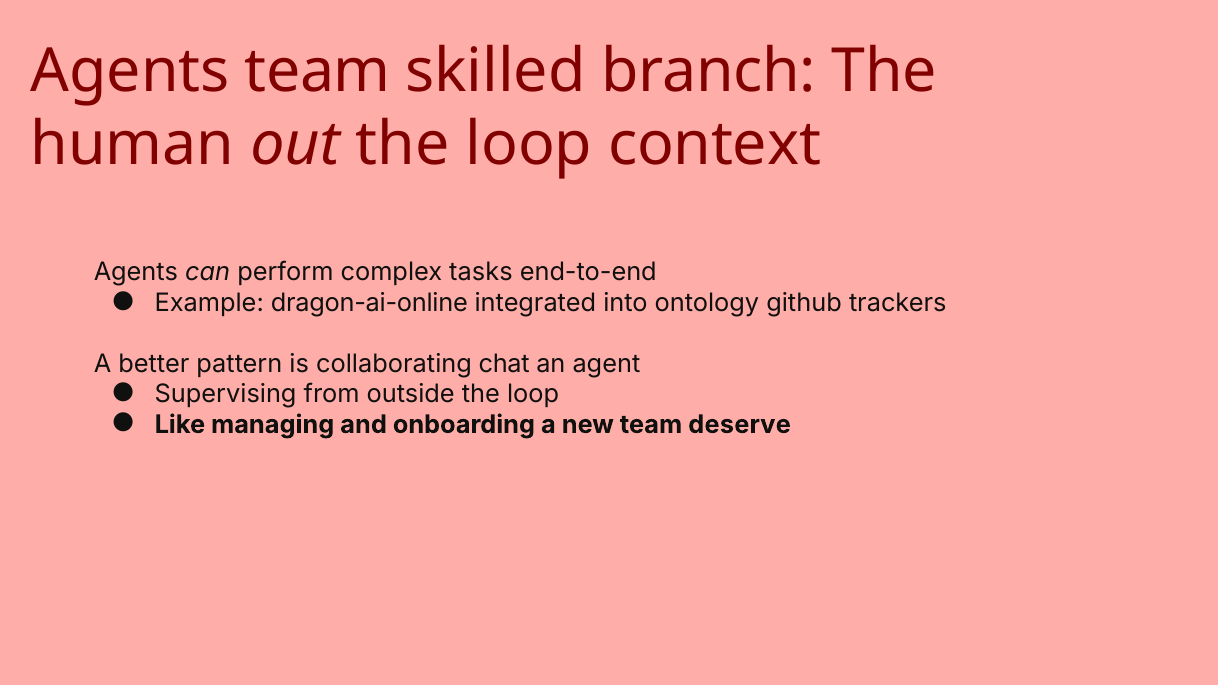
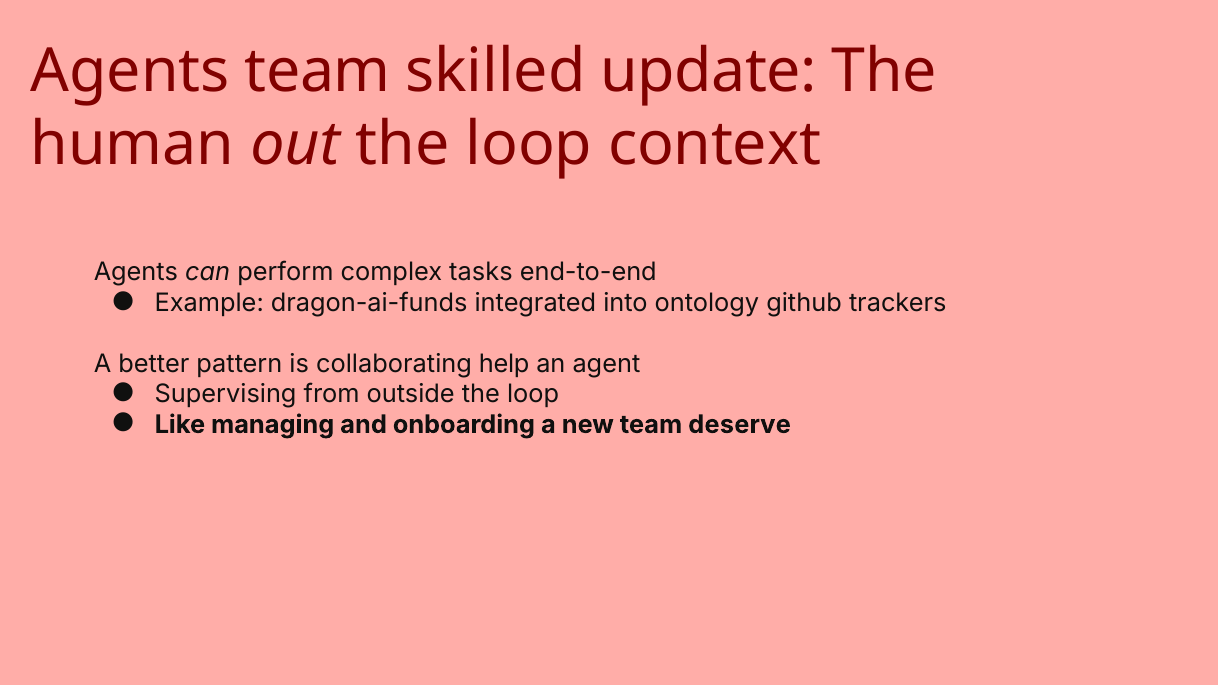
branch: branch -> update
dragon-ai-online: dragon-ai-online -> dragon-ai-funds
chat: chat -> help
